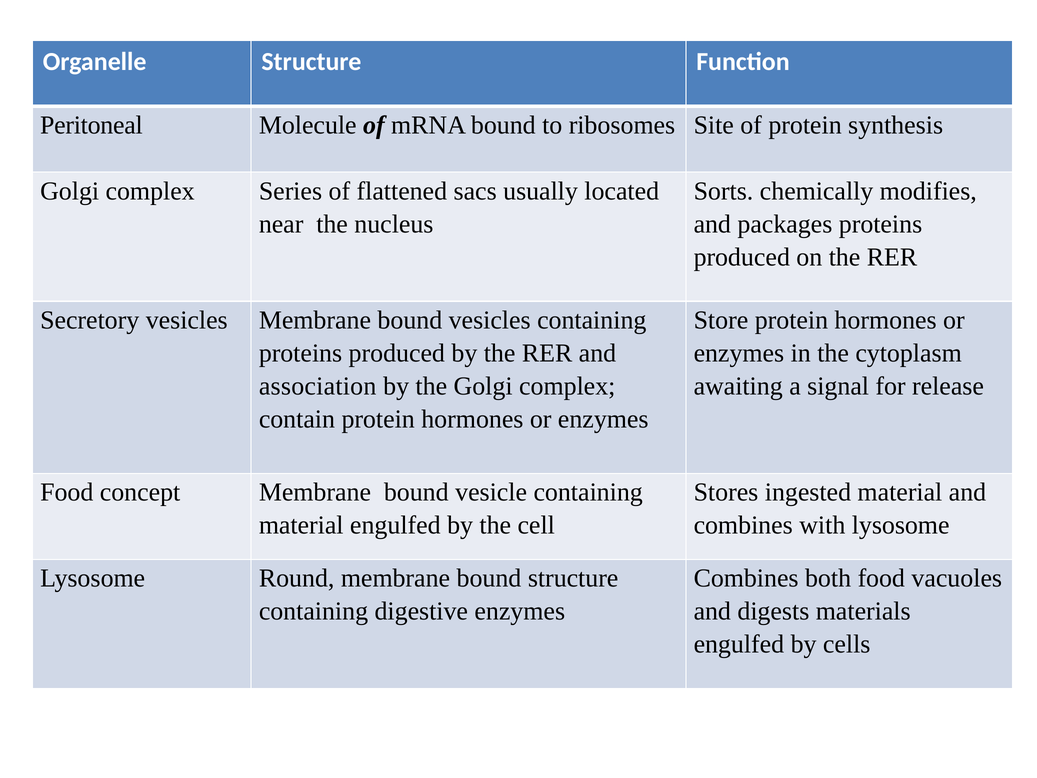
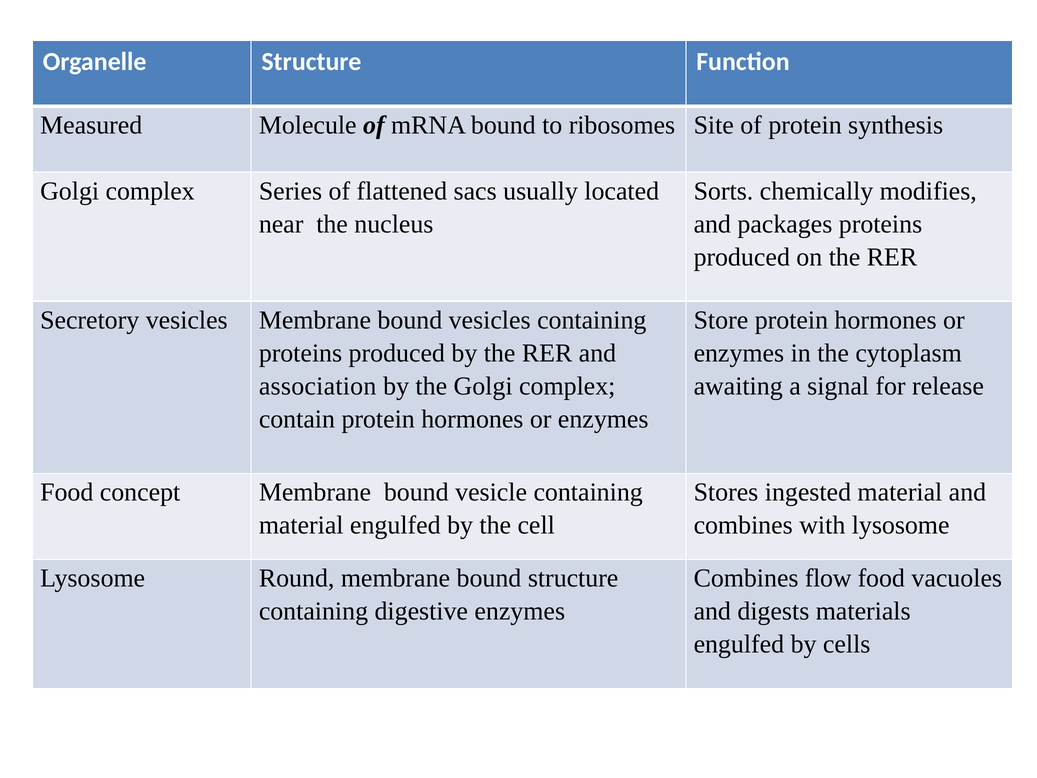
Peritoneal: Peritoneal -> Measured
both: both -> flow
